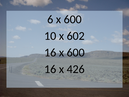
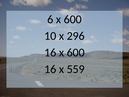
602: 602 -> 296
426: 426 -> 559
